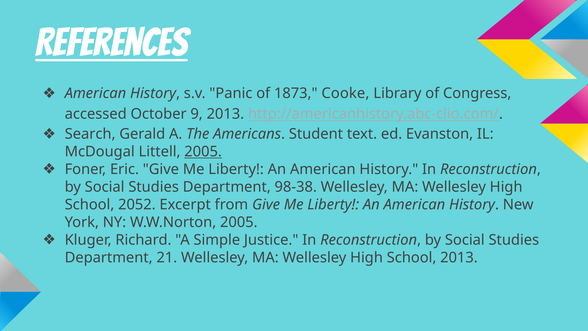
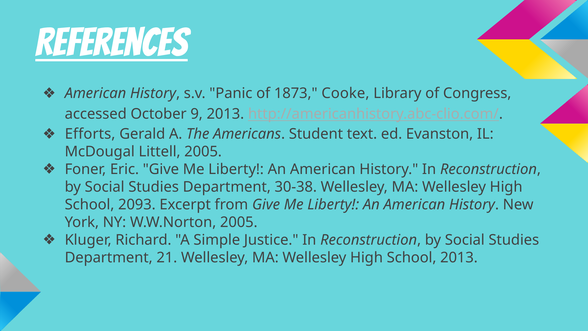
Search: Search -> Efforts
2005 at (203, 152) underline: present -> none
98-38: 98-38 -> 30-38
2052: 2052 -> 2093
